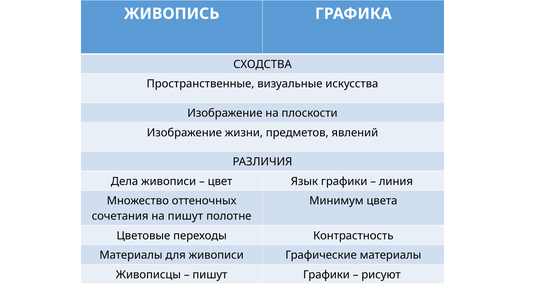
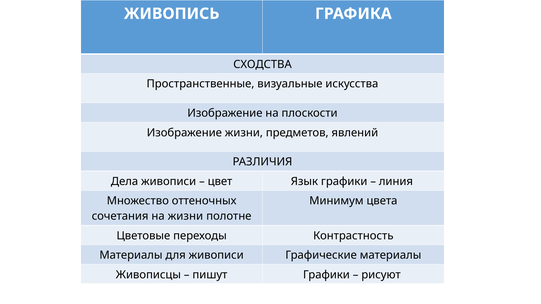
на пишут: пишут -> жизни
